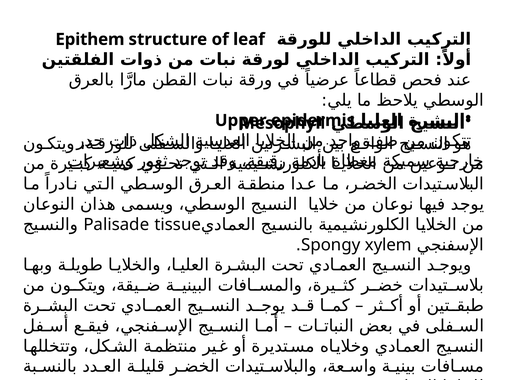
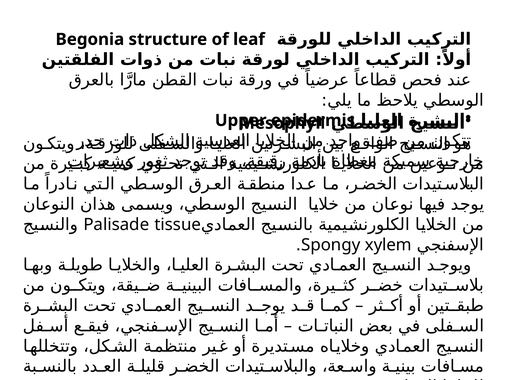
Epithem: Epithem -> Begonia
